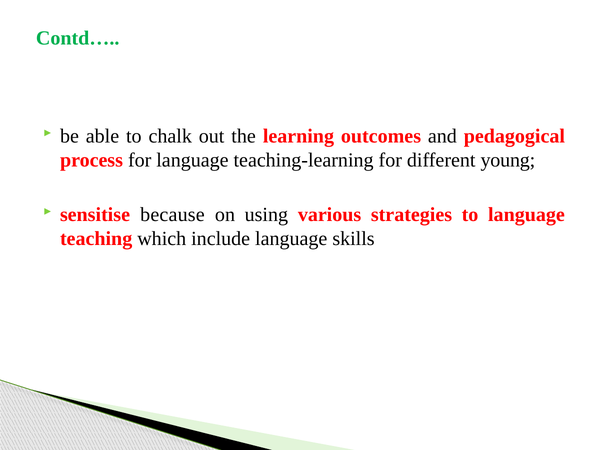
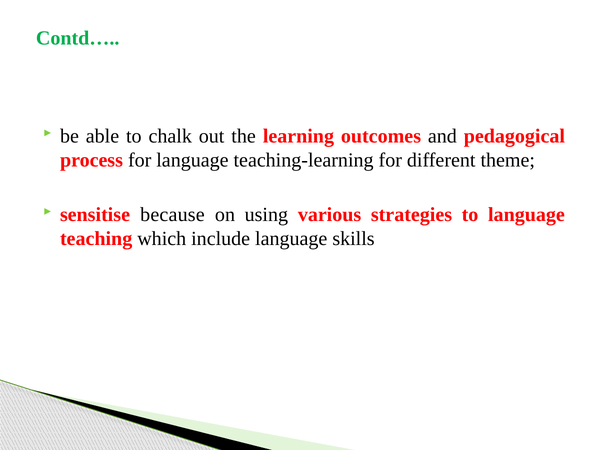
young: young -> theme
